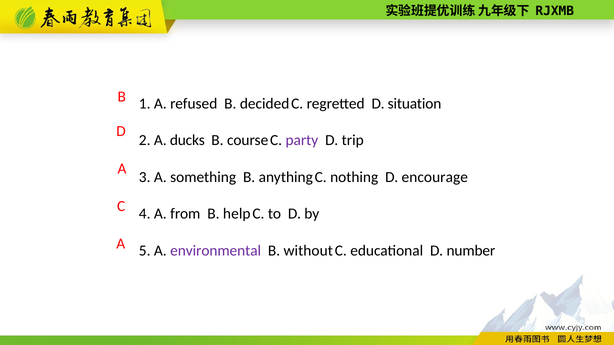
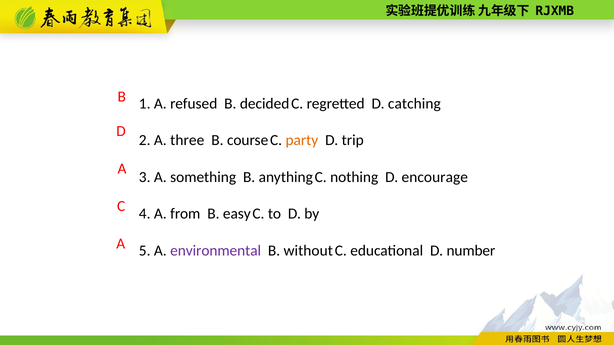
situation: situation -> catching
ducks: ducks -> three
party colour: purple -> orange
help: help -> easy
